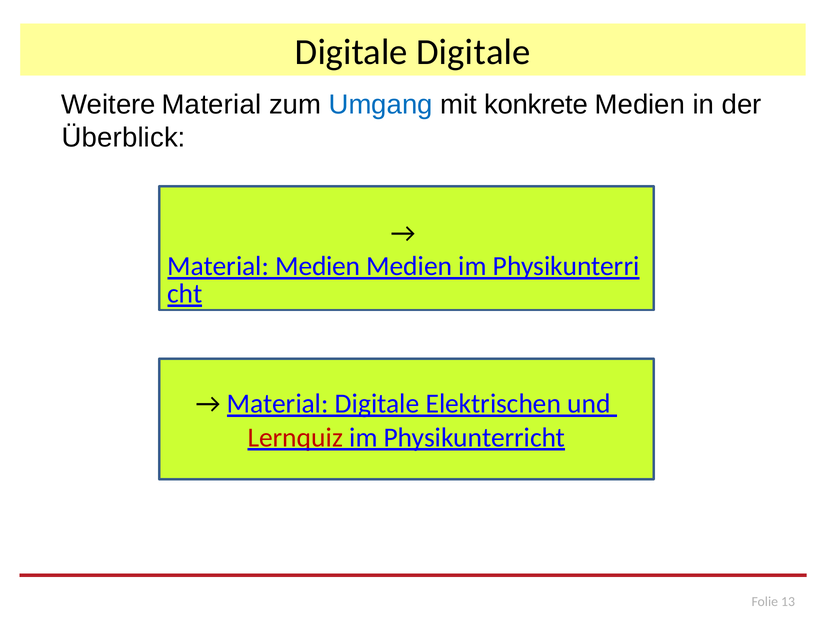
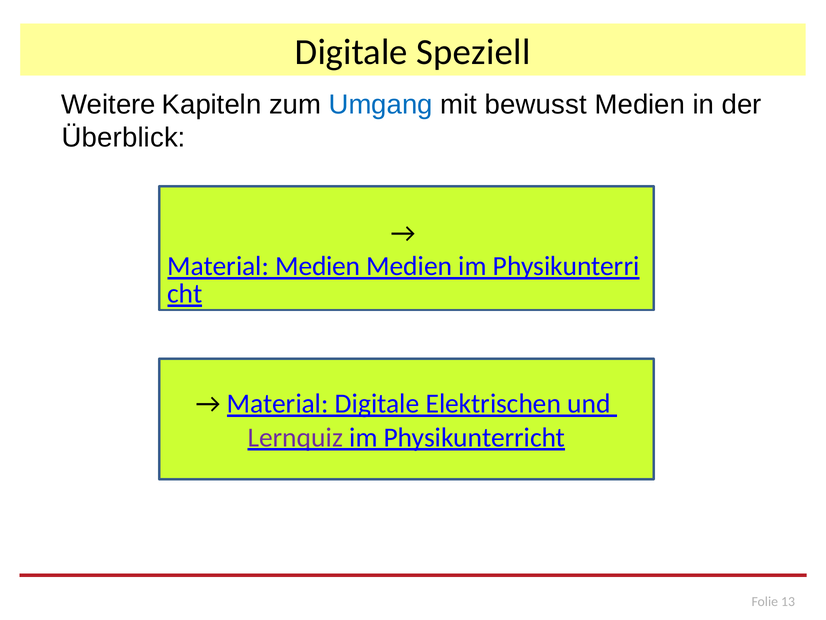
Digitale Digitale: Digitale -> Speziell
Weitere Material: Material -> Kapiteln
konkrete: konkrete -> bewusst
Lernquiz colour: red -> purple
